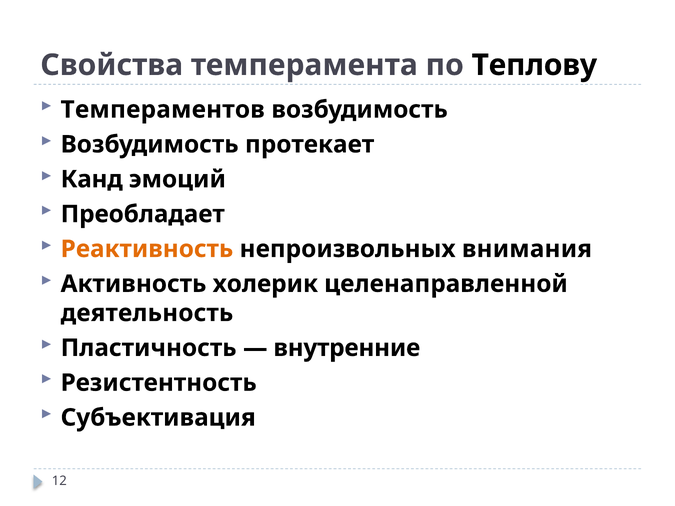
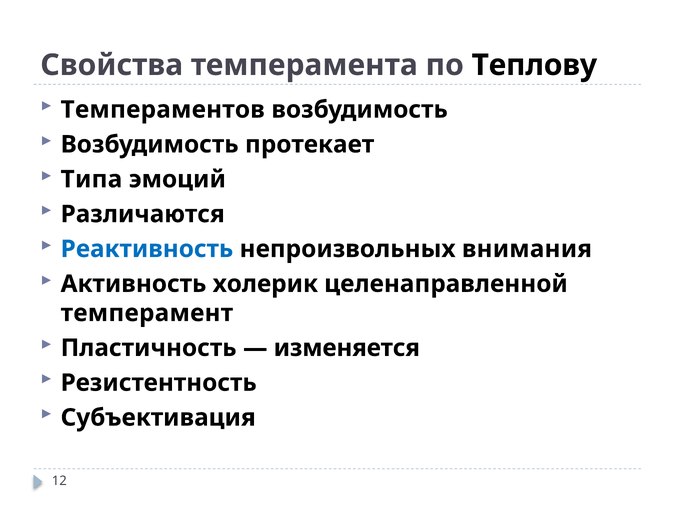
Канд: Канд -> Типа
Преобладает: Преобладает -> Различаются
Реактивность colour: orange -> blue
деятельность: деятельность -> темперамент
внутренние: внутренние -> изменяется
